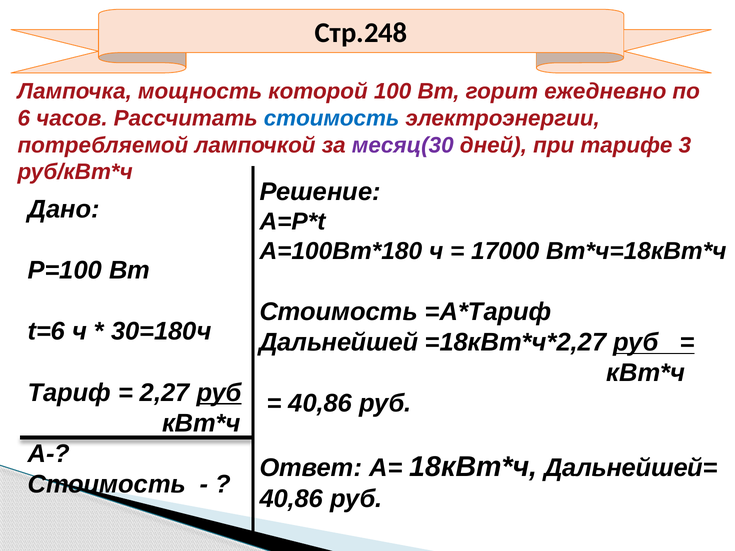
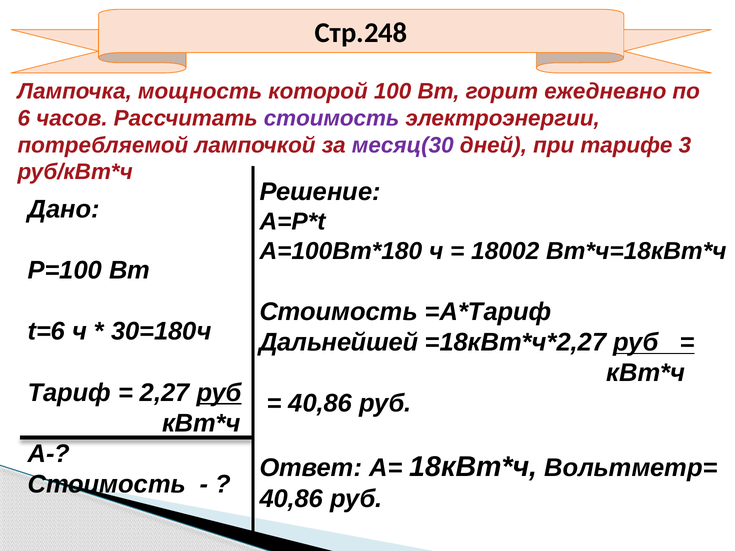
стоимость at (332, 118) colour: blue -> purple
17000: 17000 -> 18002
Дальнейшей=: Дальнейшей= -> Вольтметр=
